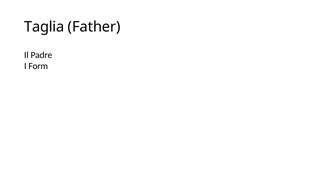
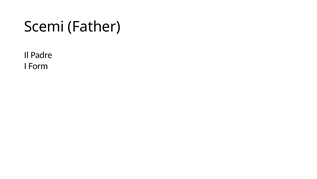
Taglia: Taglia -> Scemi
